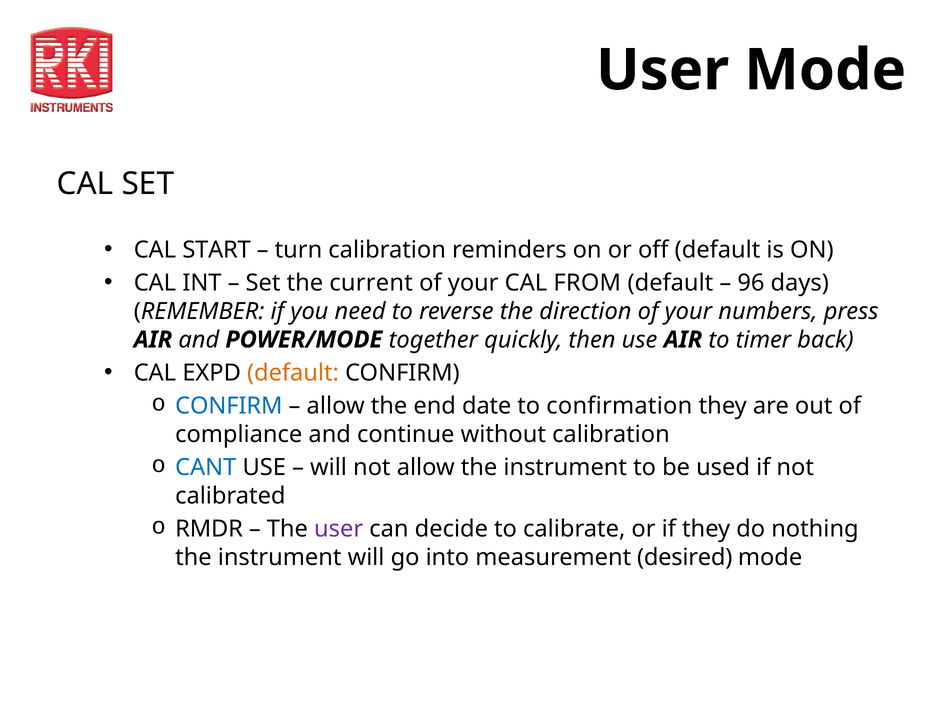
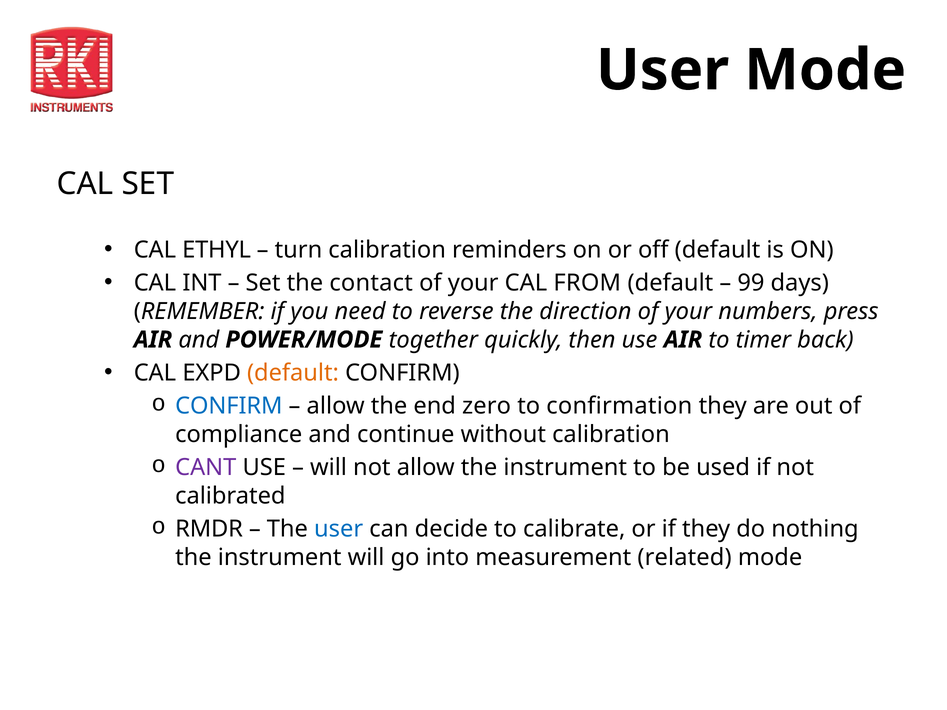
START: START -> ETHYL
current: current -> contact
96: 96 -> 99
date: date -> zero
CANT colour: blue -> purple
user at (339, 529) colour: purple -> blue
desired: desired -> related
